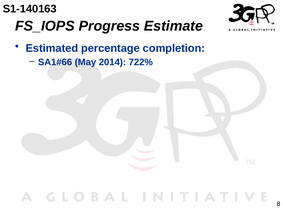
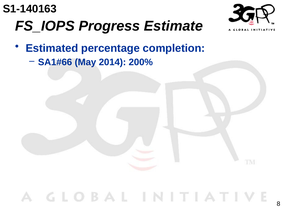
722%: 722% -> 200%
